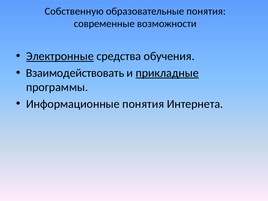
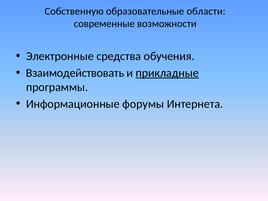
образовательные понятия: понятия -> области
Электронные underline: present -> none
Информационные понятия: понятия -> форумы
